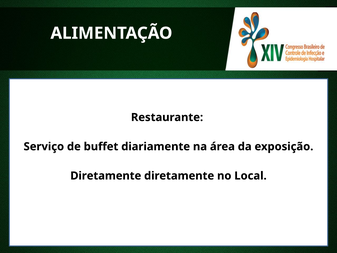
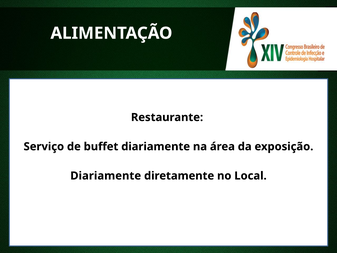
Diretamente at (106, 176): Diretamente -> Diariamente
